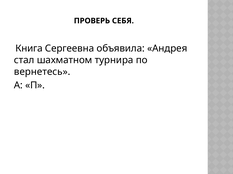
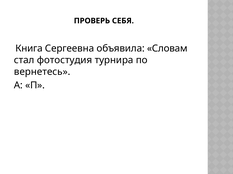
Андрея: Андрея -> Словам
шахматном: шахматном -> фотостудия
